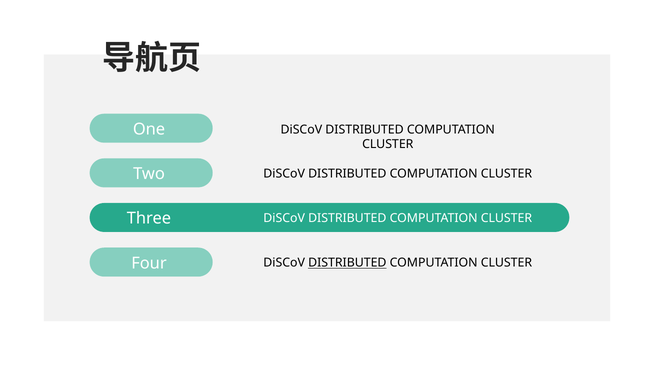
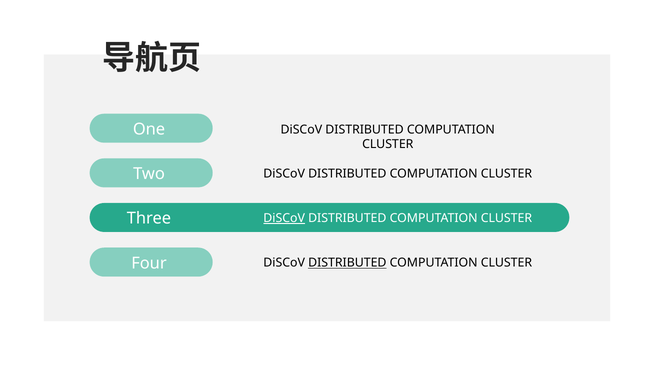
DiSCoV at (284, 218) underline: none -> present
